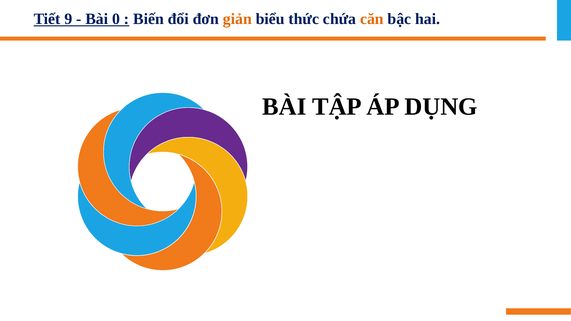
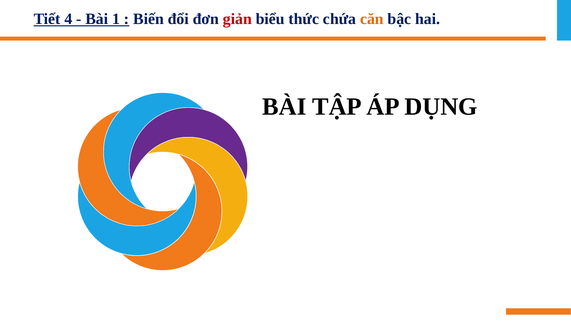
9: 9 -> 4
0: 0 -> 1
giản colour: orange -> red
